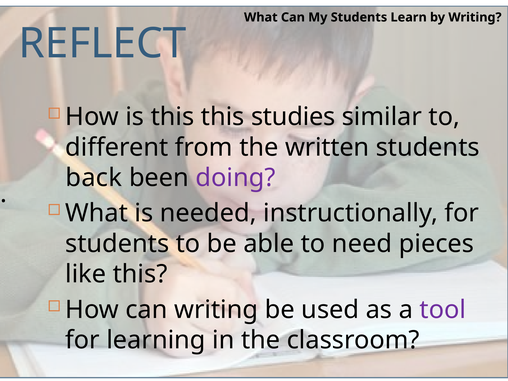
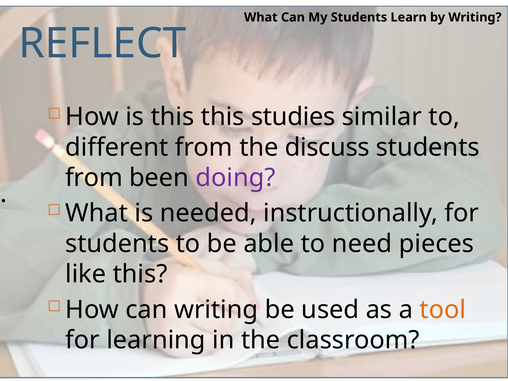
written: written -> discuss
back at (94, 178): back -> from
tool colour: purple -> orange
